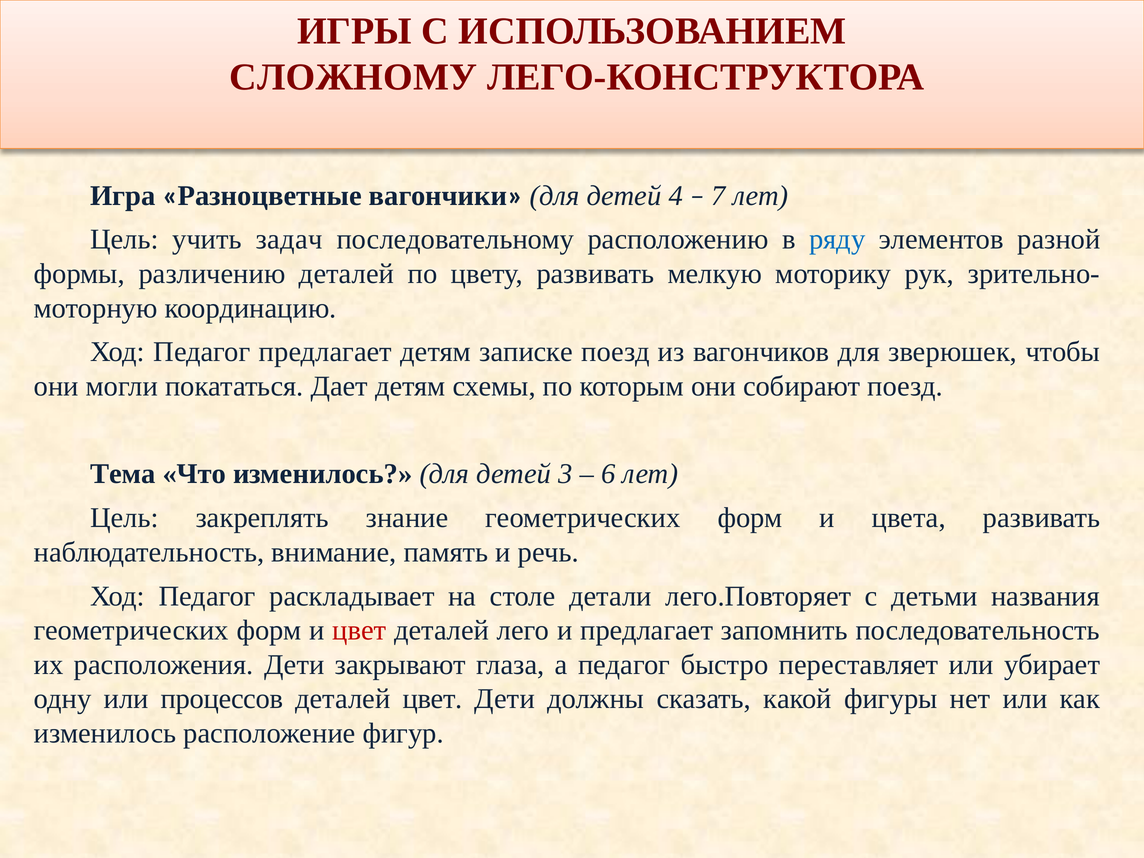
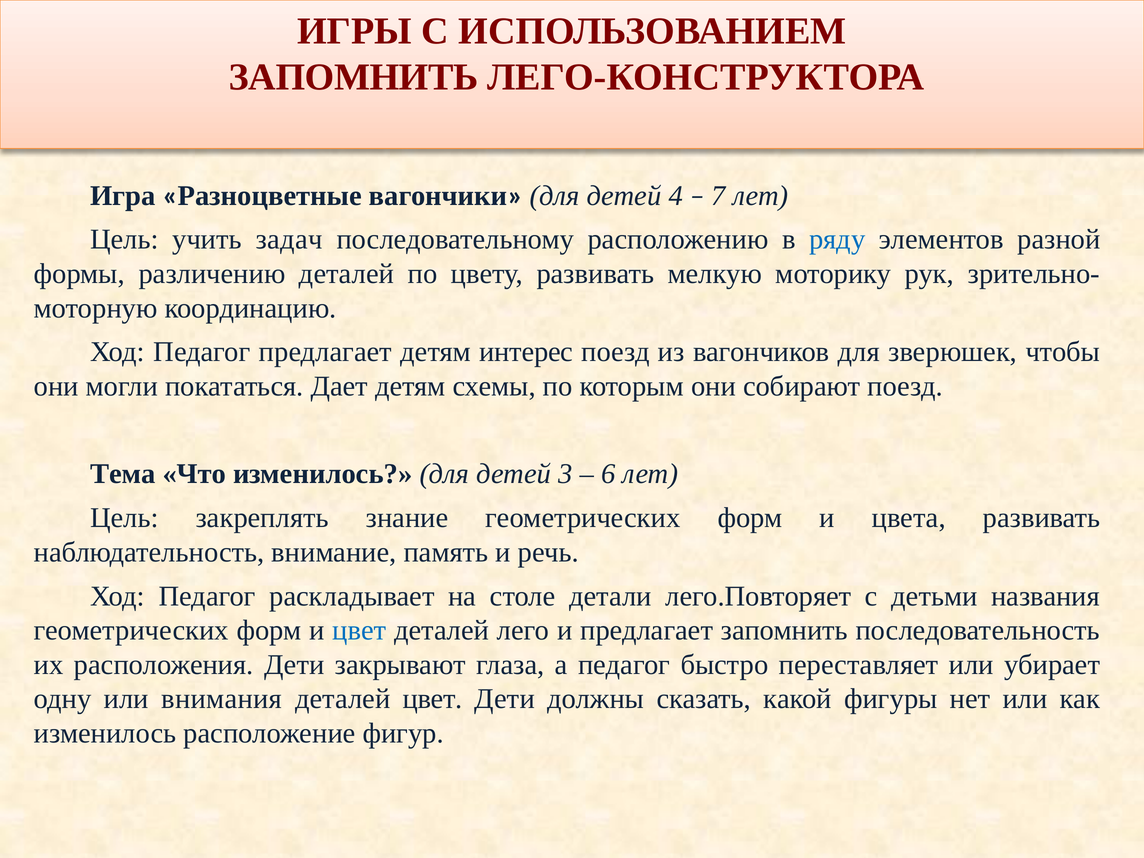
СЛОЖНОМУ at (353, 77): СЛОЖНОМУ -> ЗАПОМНИТЬ
записке: записке -> интерес
цвет at (359, 630) colour: red -> blue
процессов: процессов -> внимания
